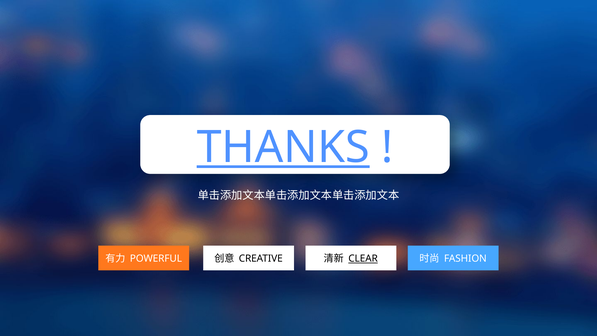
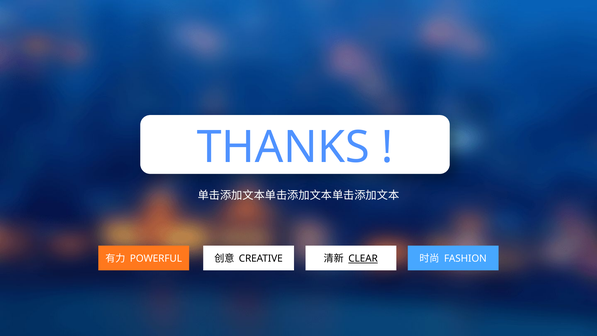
THANKS underline: present -> none
